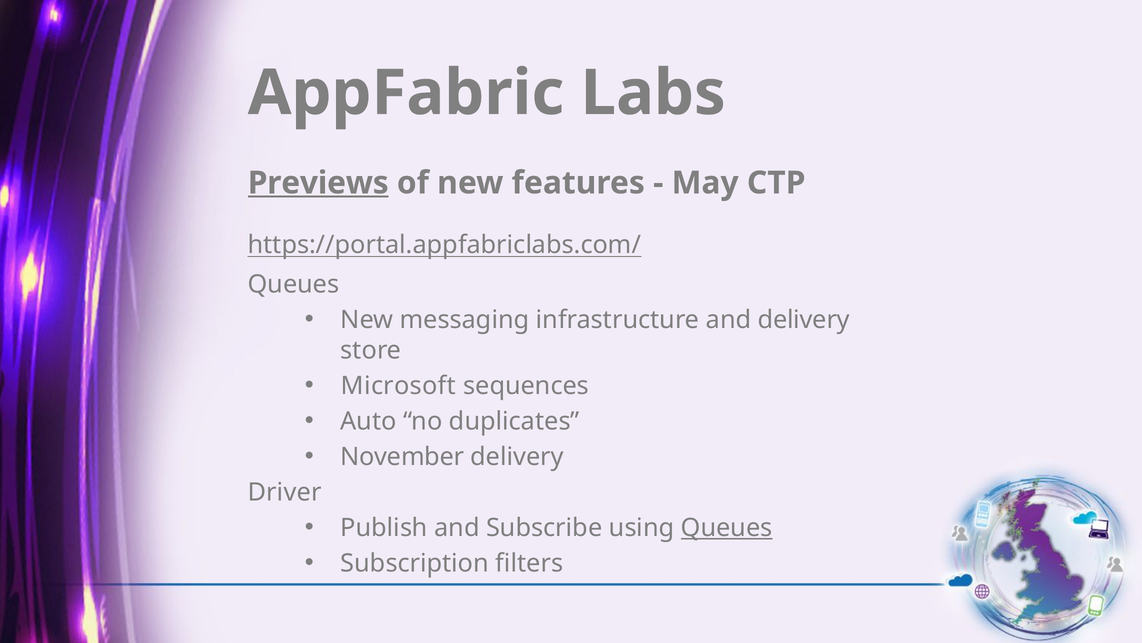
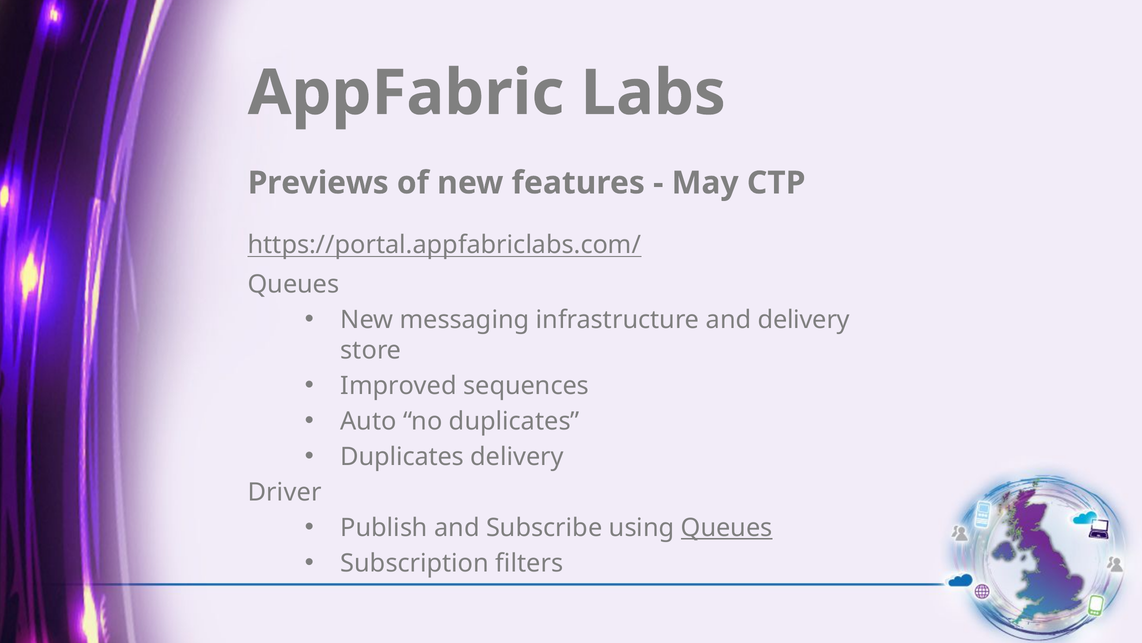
Previews underline: present -> none
Microsoft: Microsoft -> Improved
November at (402, 457): November -> Duplicates
